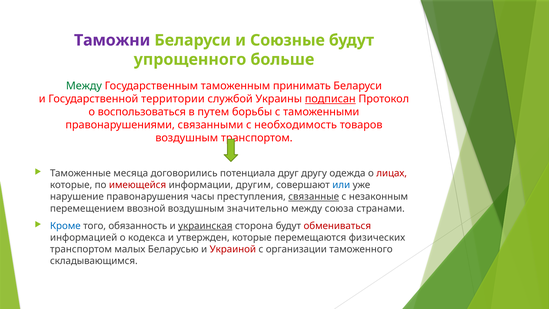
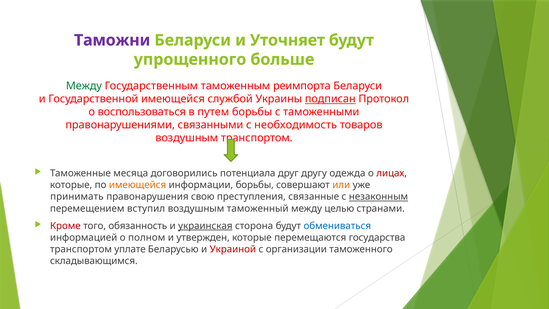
Союзные: Союзные -> Уточняет
принимать: принимать -> реимпорта
Государственной территории: территории -> имеющейся
имеющейся at (138, 185) colour: red -> orange
информации другим: другим -> борьбы
или colour: blue -> orange
нарушение: нарушение -> принимать
часы: часы -> свою
связанные underline: present -> none
незаконным underline: none -> present
ввозной: ввозной -> вступил
значительно: значительно -> таможенный
союза: союза -> целью
Кроме colour: blue -> red
обмениваться colour: red -> blue
кодекса: кодекса -> полном
физических: физических -> государства
малых: малых -> уплате
